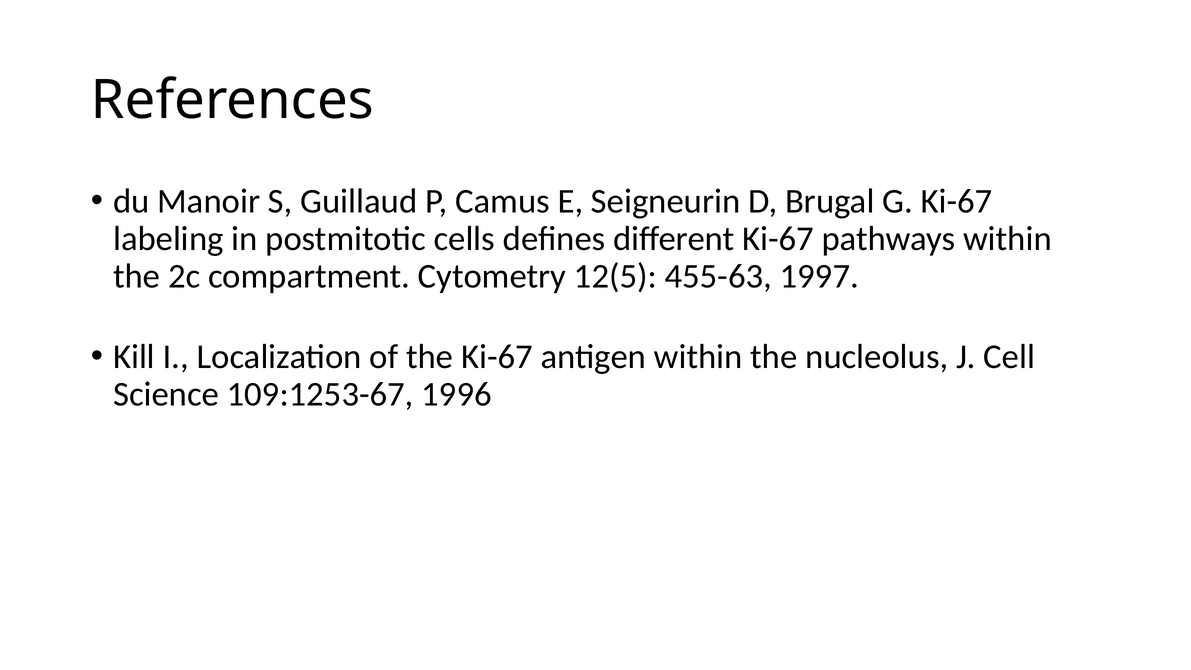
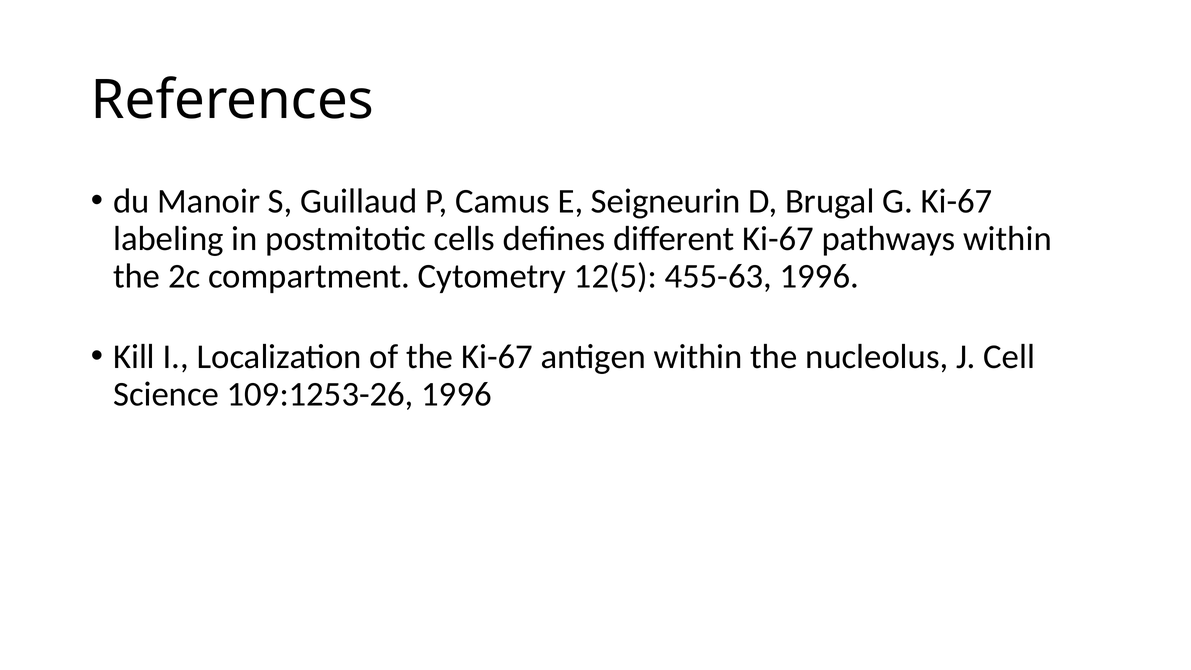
455-63 1997: 1997 -> 1996
109:1253-67: 109:1253-67 -> 109:1253-26
